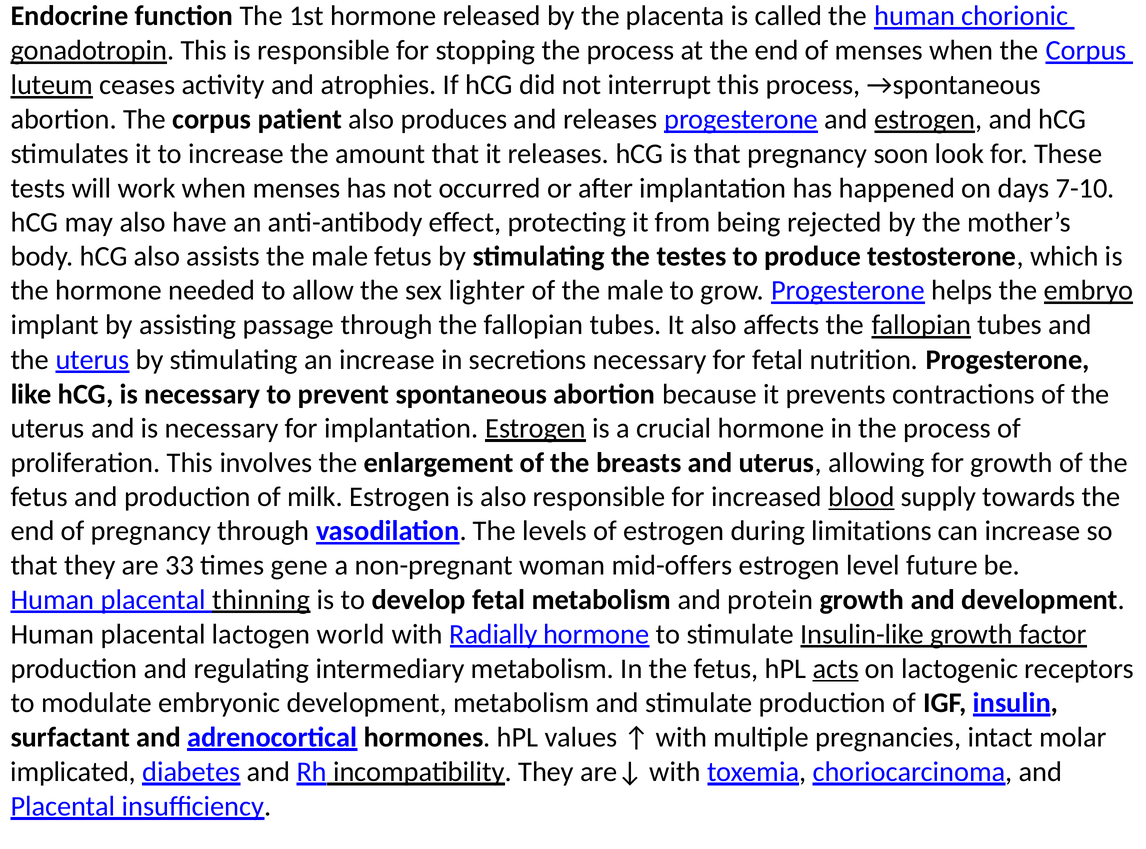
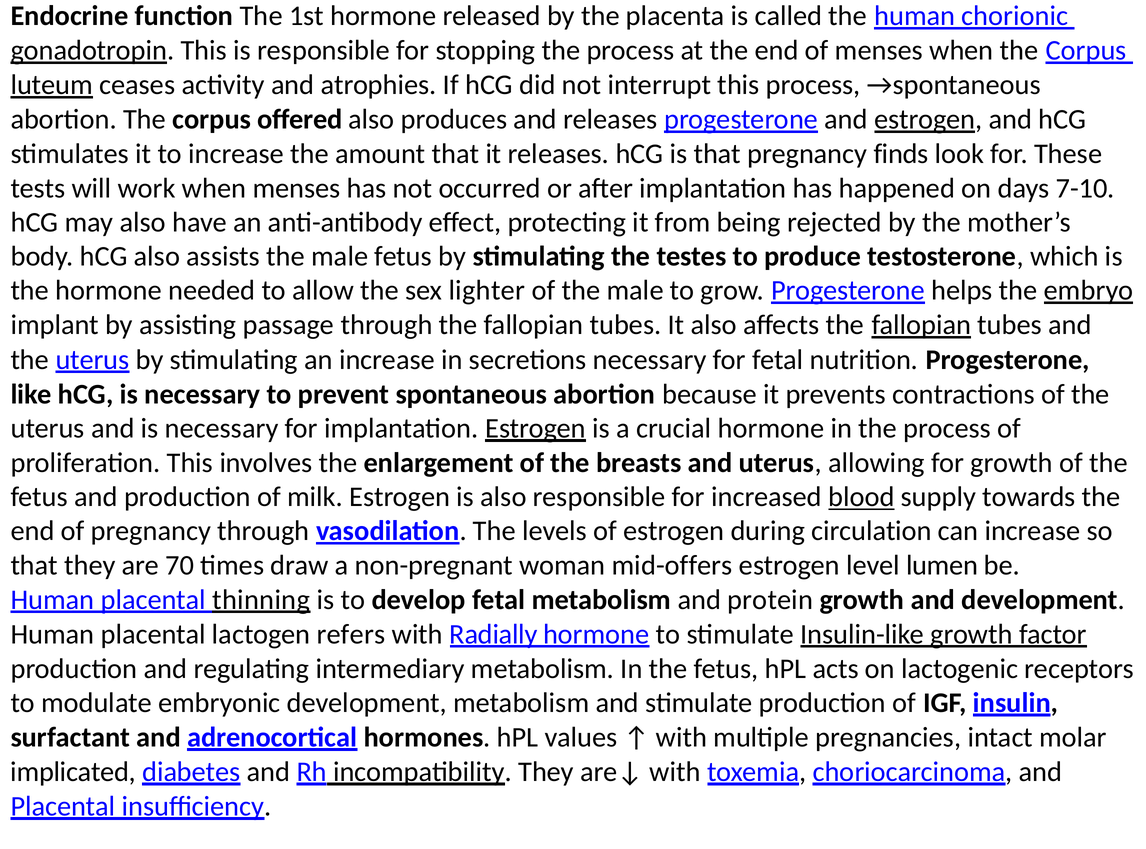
patient: patient -> offered
soon: soon -> finds
limitations: limitations -> circulation
33: 33 -> 70
gene: gene -> draw
future: future -> lumen
world: world -> refers
acts underline: present -> none
